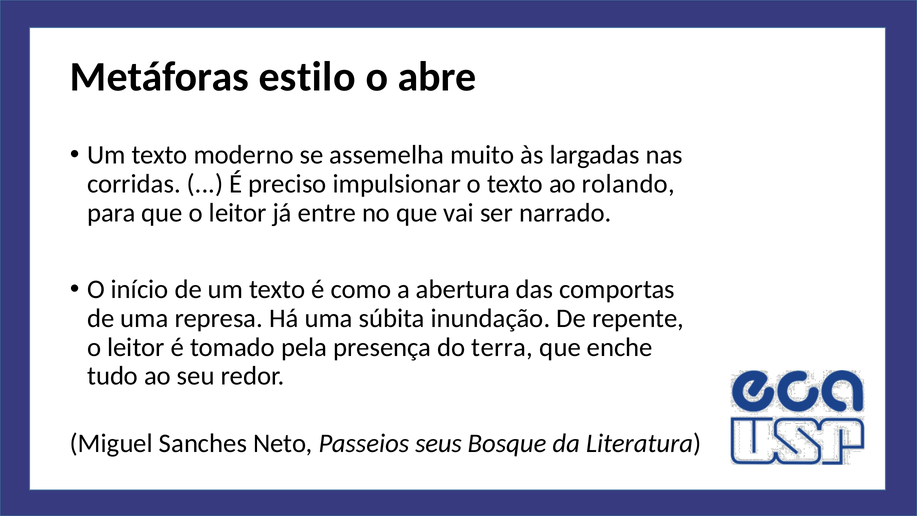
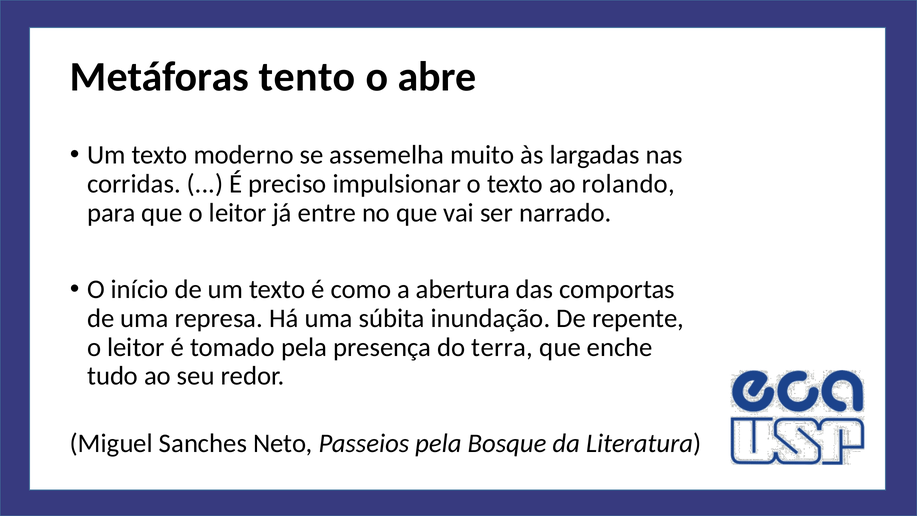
estilo: estilo -> tento
Passeios seus: seus -> pela
